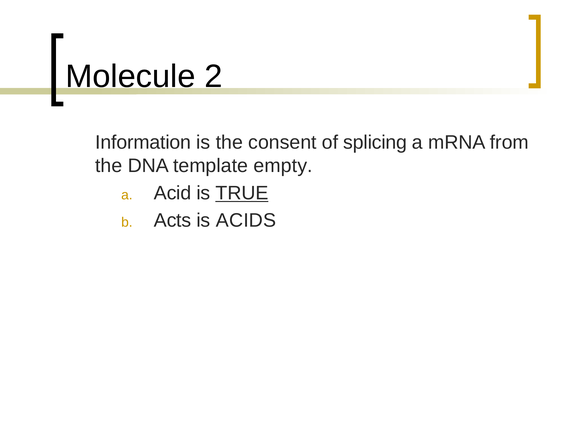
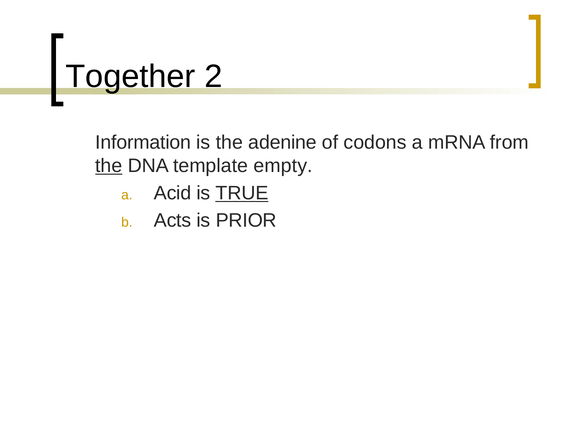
Molecule: Molecule -> Together
consent: consent -> adenine
splicing: splicing -> codons
the at (109, 166) underline: none -> present
ACIDS: ACIDS -> PRIOR
